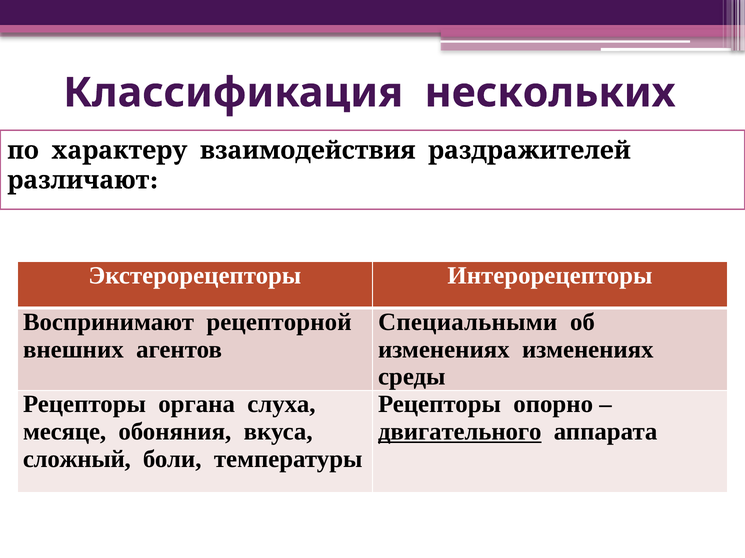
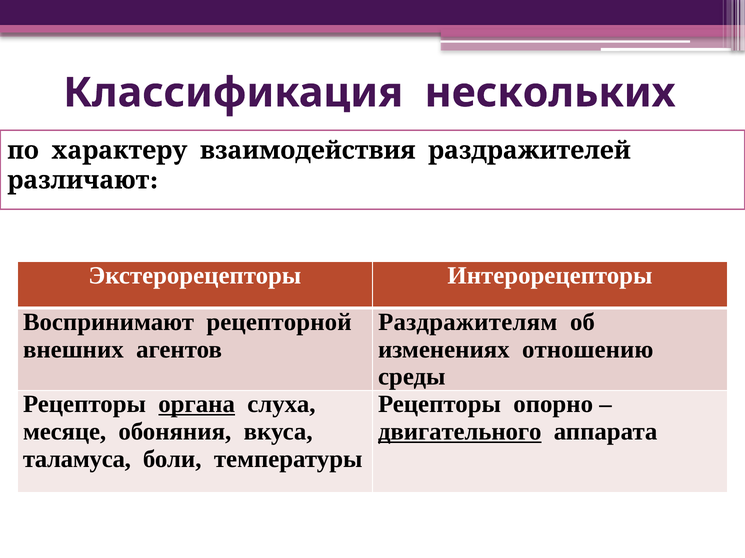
Специальными: Специальными -> Раздражителям
изменениях изменениях: изменениях -> отношению
органа underline: none -> present
сложный: сложный -> таламуса
